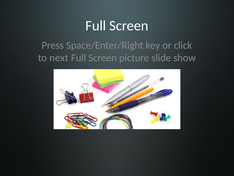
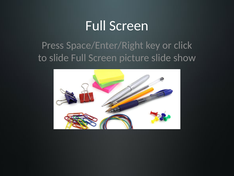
to next: next -> slide
